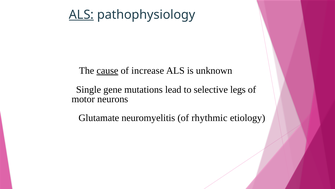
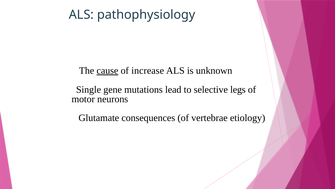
ALS at (81, 15) underline: present -> none
neuromyelitis: neuromyelitis -> consequences
rhythmic: rhythmic -> vertebrae
